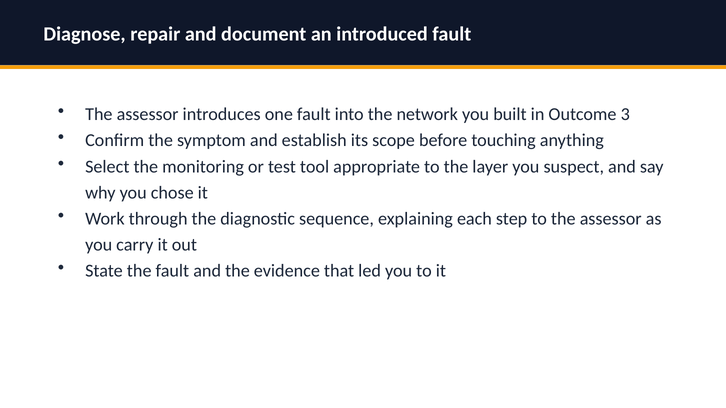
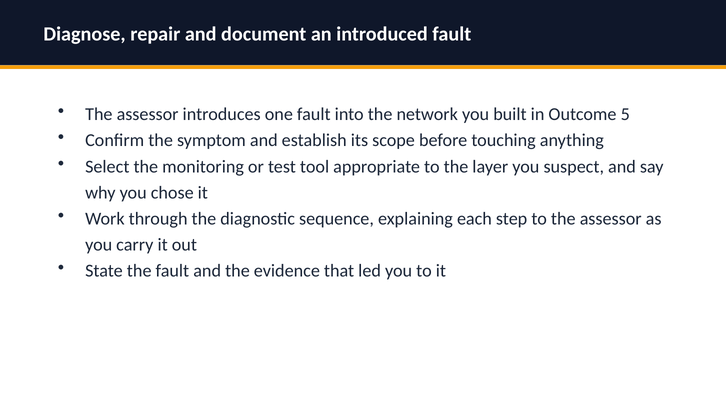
3: 3 -> 5
